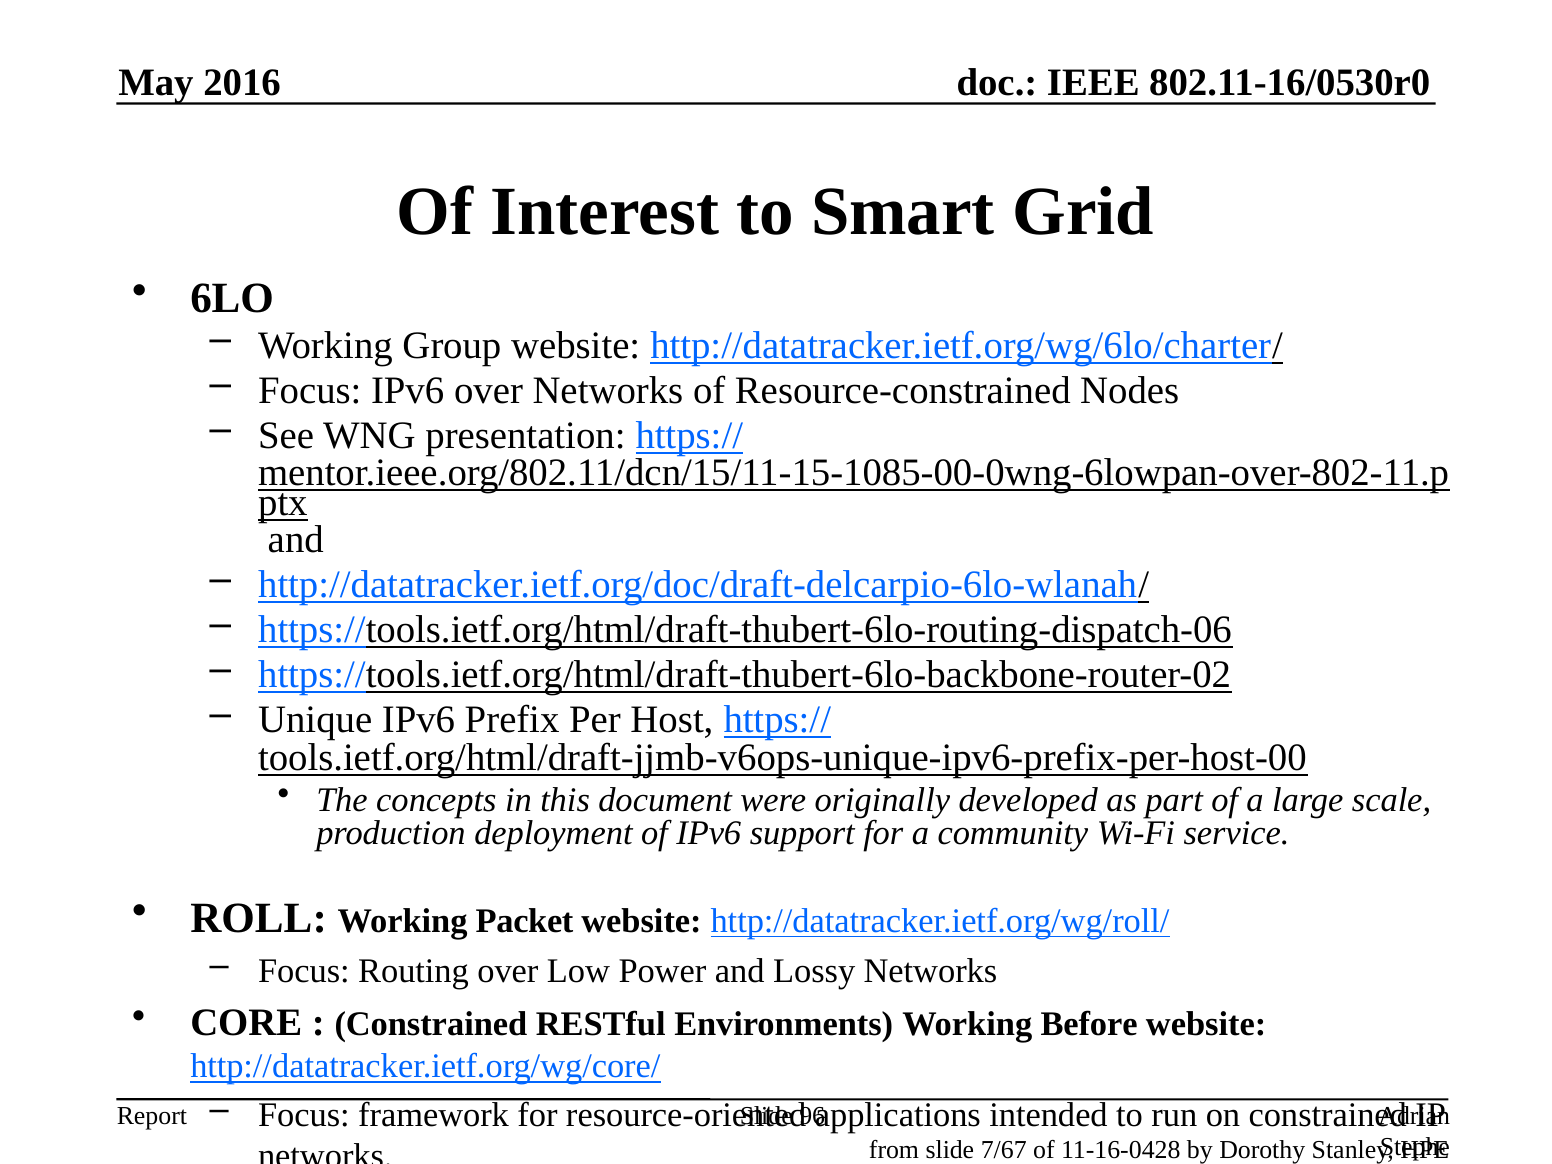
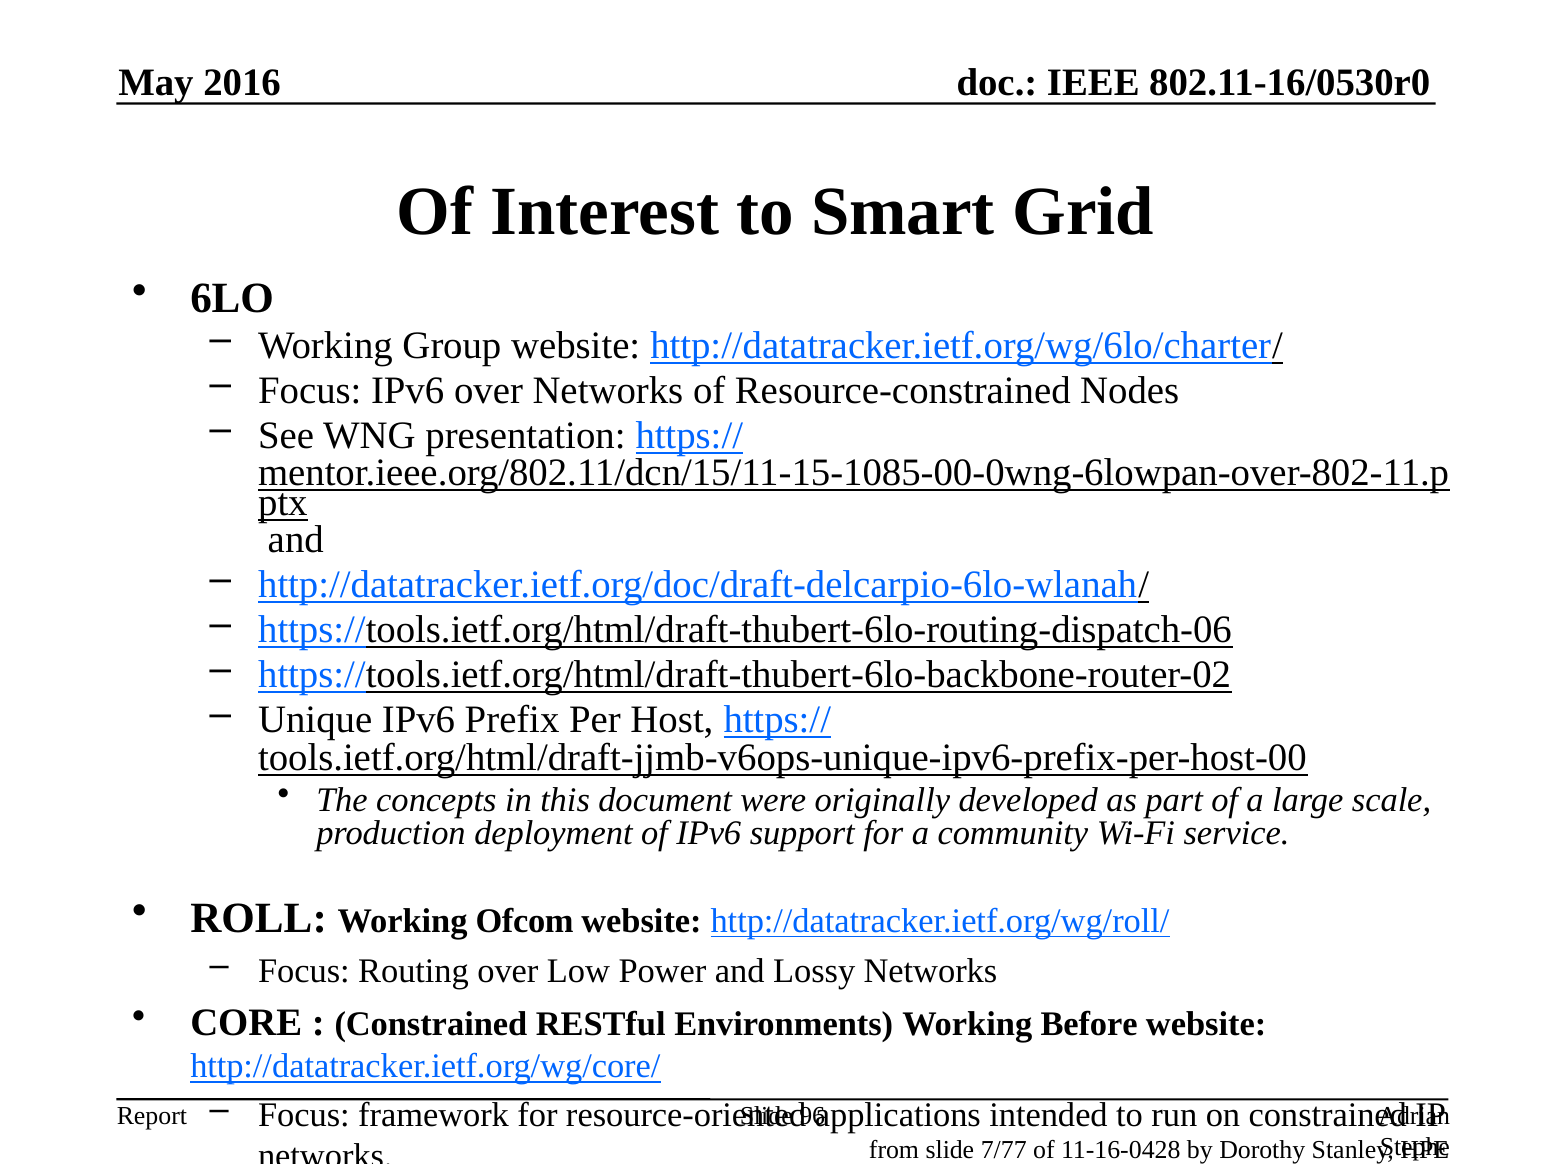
Packet: Packet -> Ofcom
7/67: 7/67 -> 7/77
